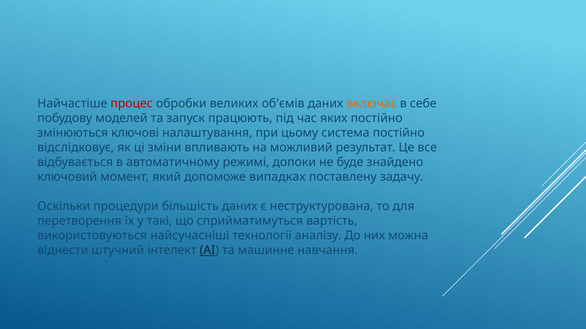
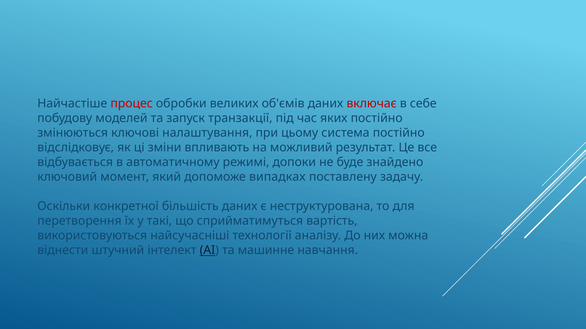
включає colour: orange -> red
працюють: працюють -> транзакції
процедури: процедури -> конкретної
